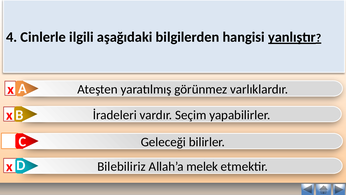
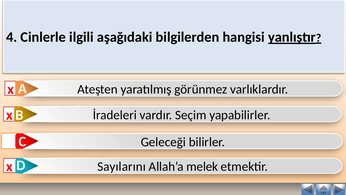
Bilebiliriz: Bilebiliriz -> Sayılarını
